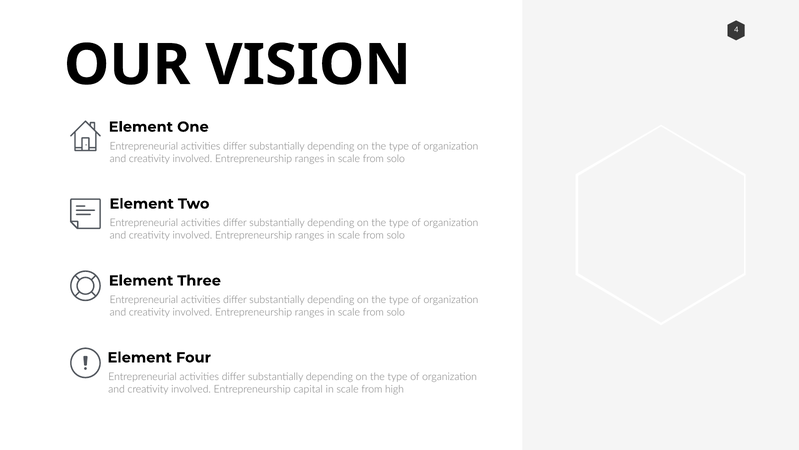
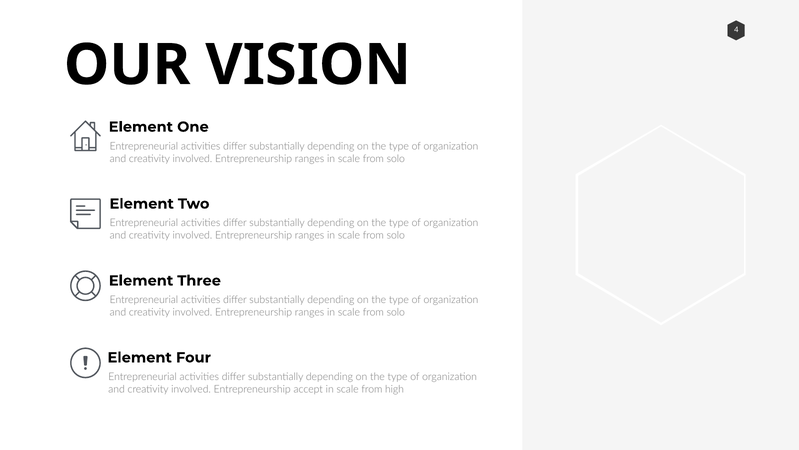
capital: capital -> accept
